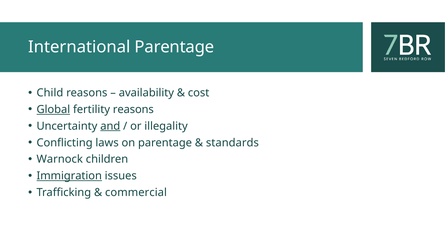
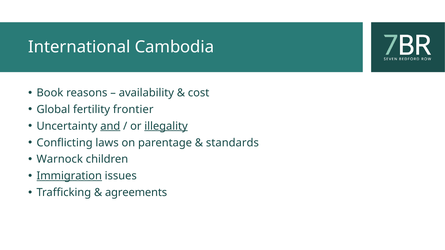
International Parentage: Parentage -> Cambodia
Child: Child -> Book
Global underline: present -> none
fertility reasons: reasons -> frontier
illegality underline: none -> present
commercial: commercial -> agreements
